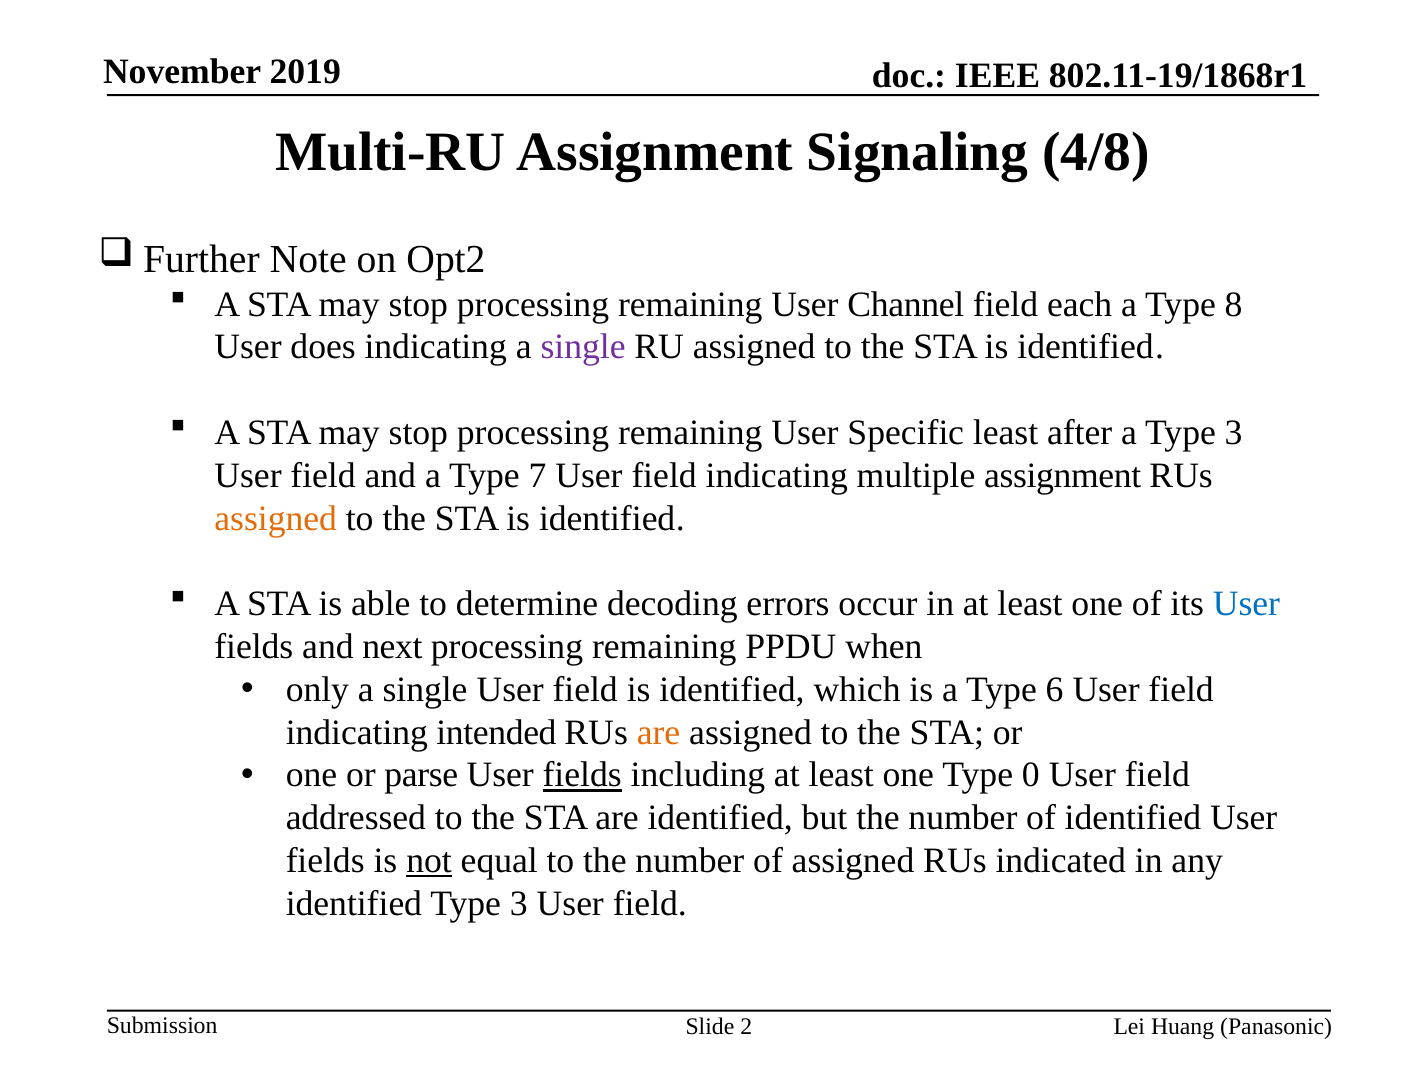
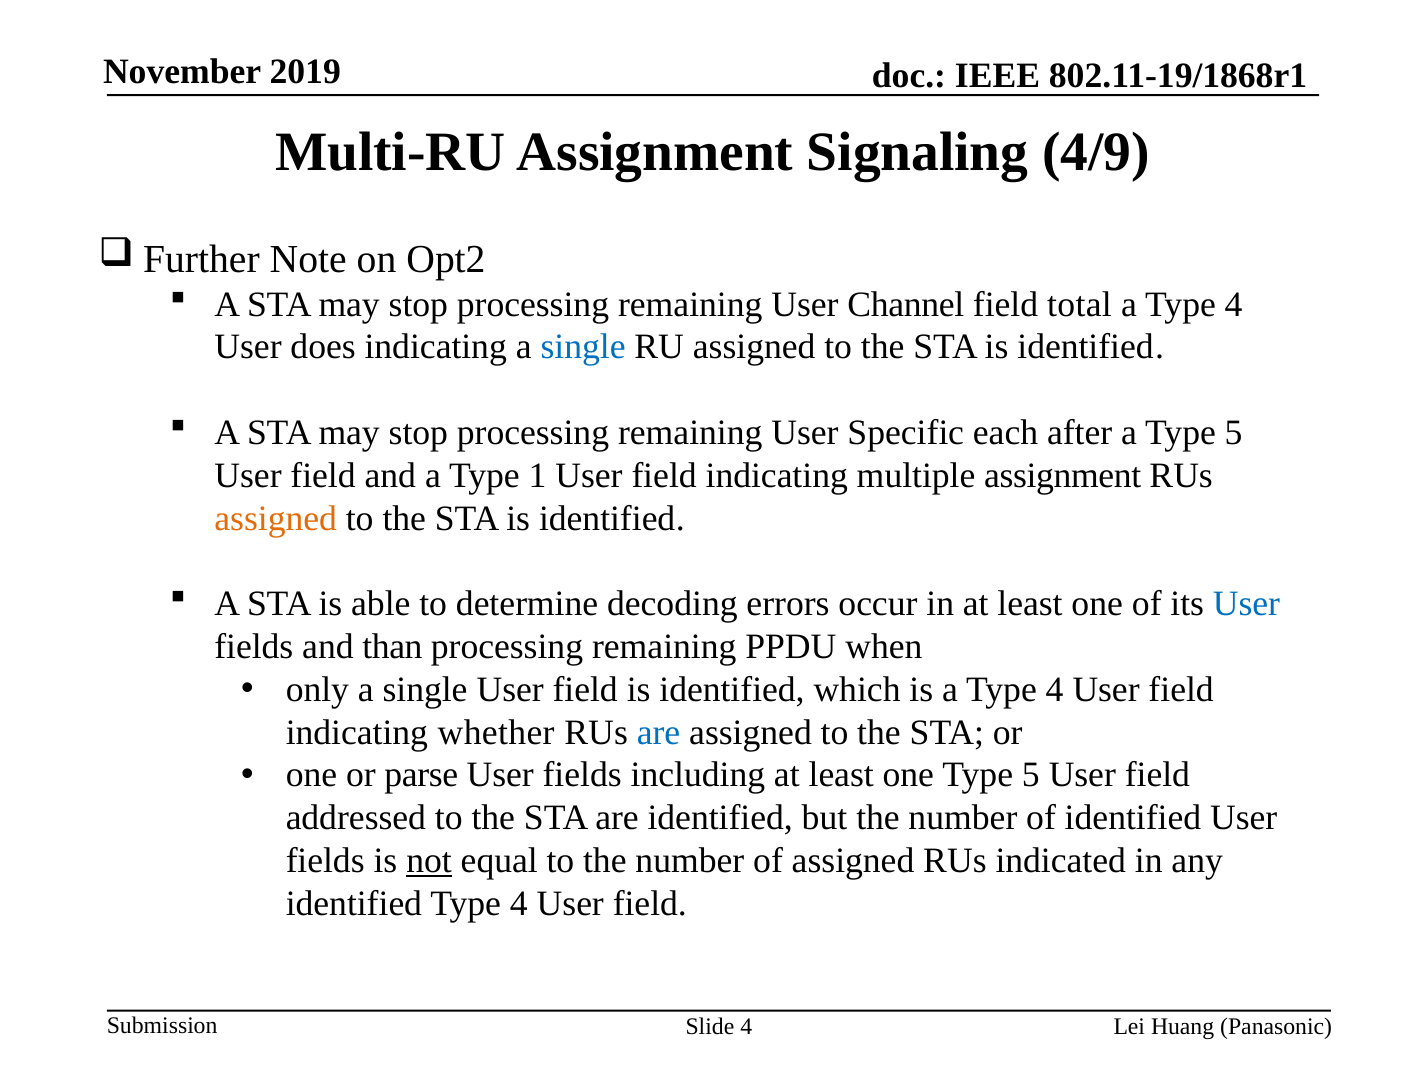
4/8: 4/8 -> 4/9
each: each -> total
8 at (1234, 304): 8 -> 4
single at (583, 347) colour: purple -> blue
Specific least: least -> each
a Type 3: 3 -> 5
7: 7 -> 1
next: next -> than
is a Type 6: 6 -> 4
intended: intended -> whether
are at (659, 732) colour: orange -> blue
fields at (582, 775) underline: present -> none
one Type 0: 0 -> 5
identified Type 3: 3 -> 4
Slide 2: 2 -> 4
